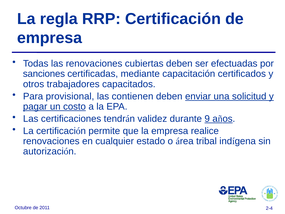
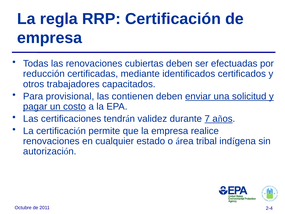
sanciones: sanciones -> reducción
capacitación: capacitación -> identificados
9: 9 -> 7
